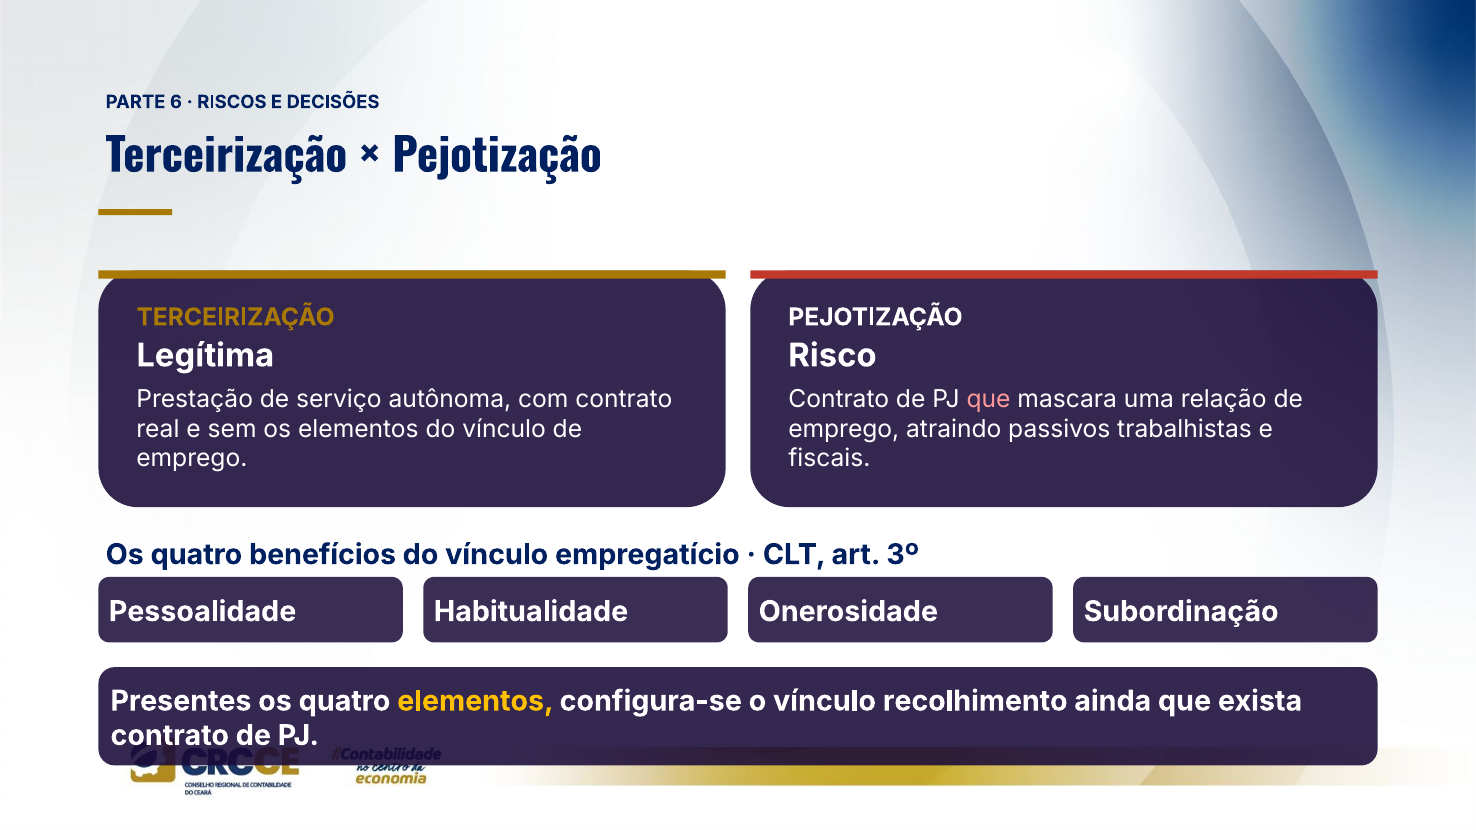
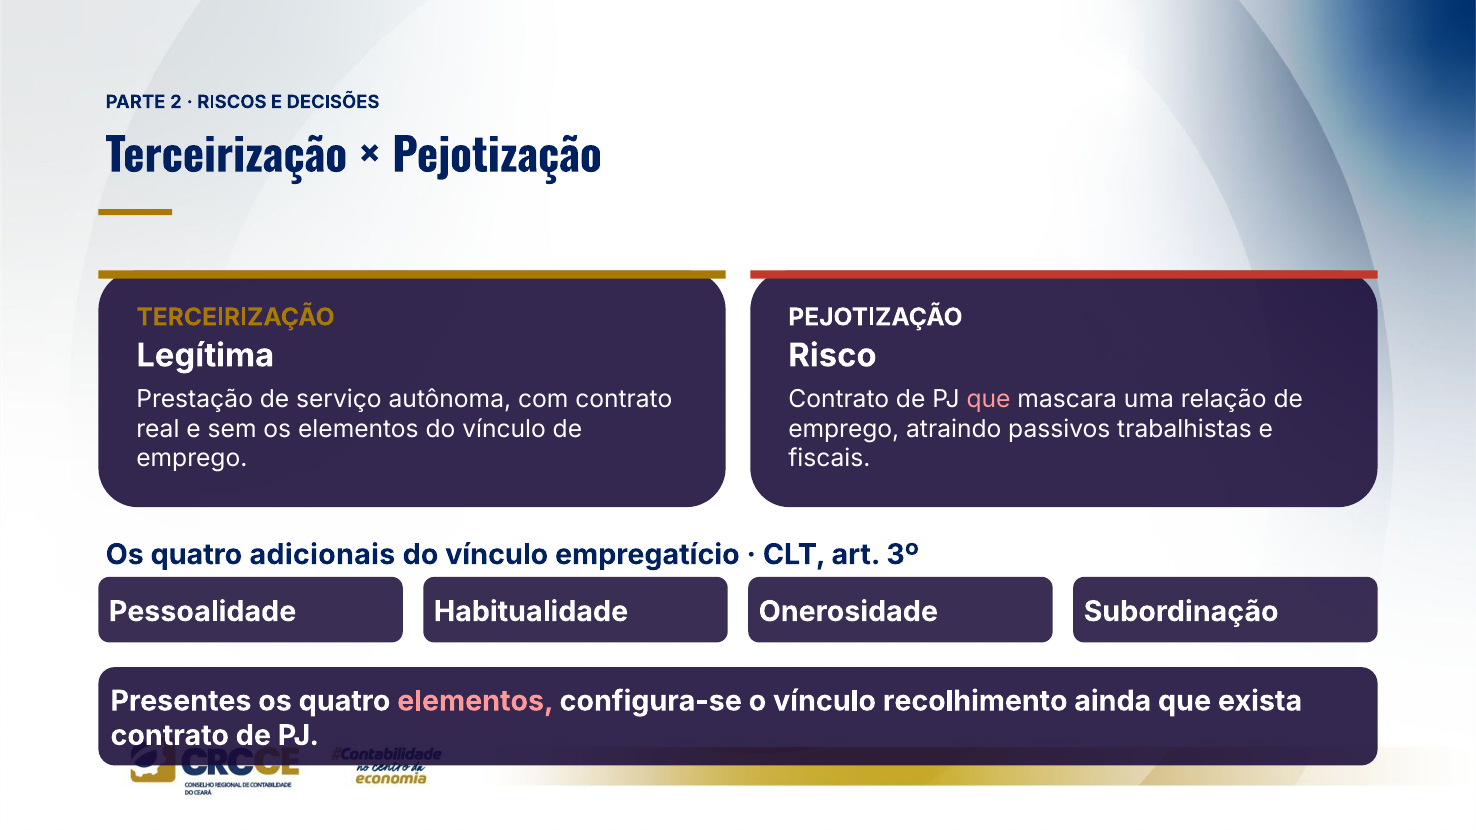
6: 6 -> 2
benefícios: benefícios -> adicionais
elementos at (475, 701) colour: yellow -> pink
